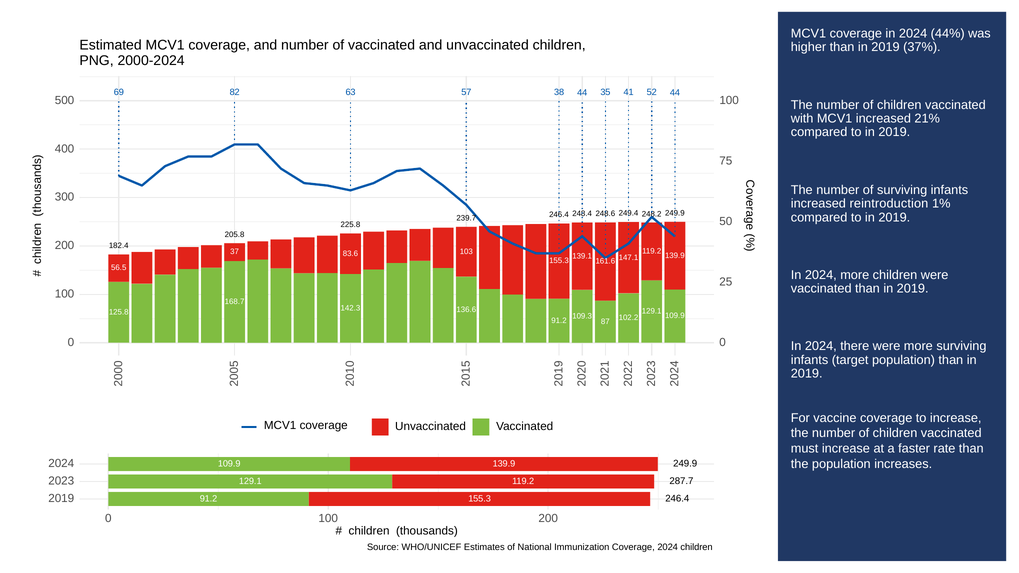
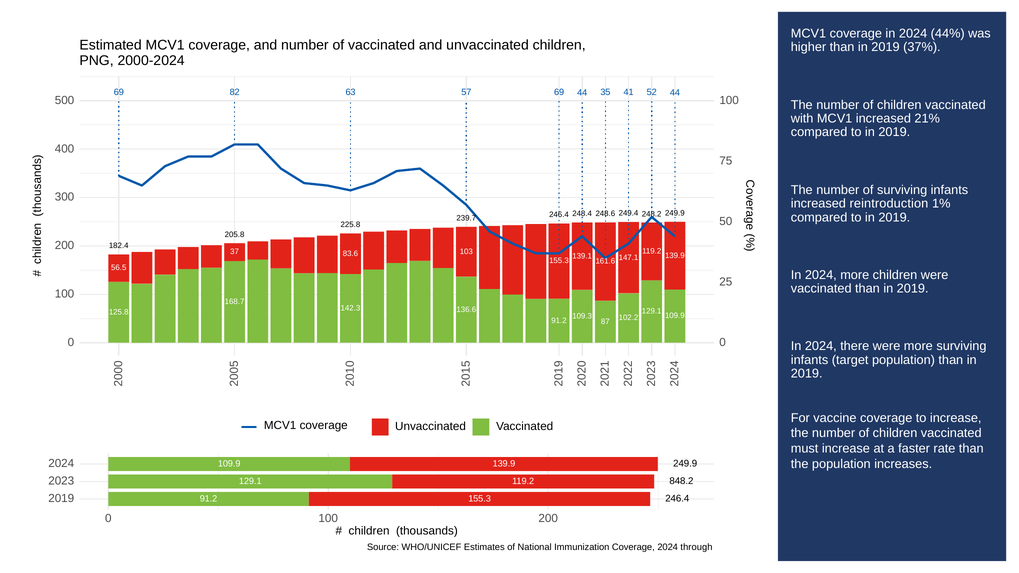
57 38: 38 -> 69
287.7: 287.7 -> 848.2
2024 children: children -> through
